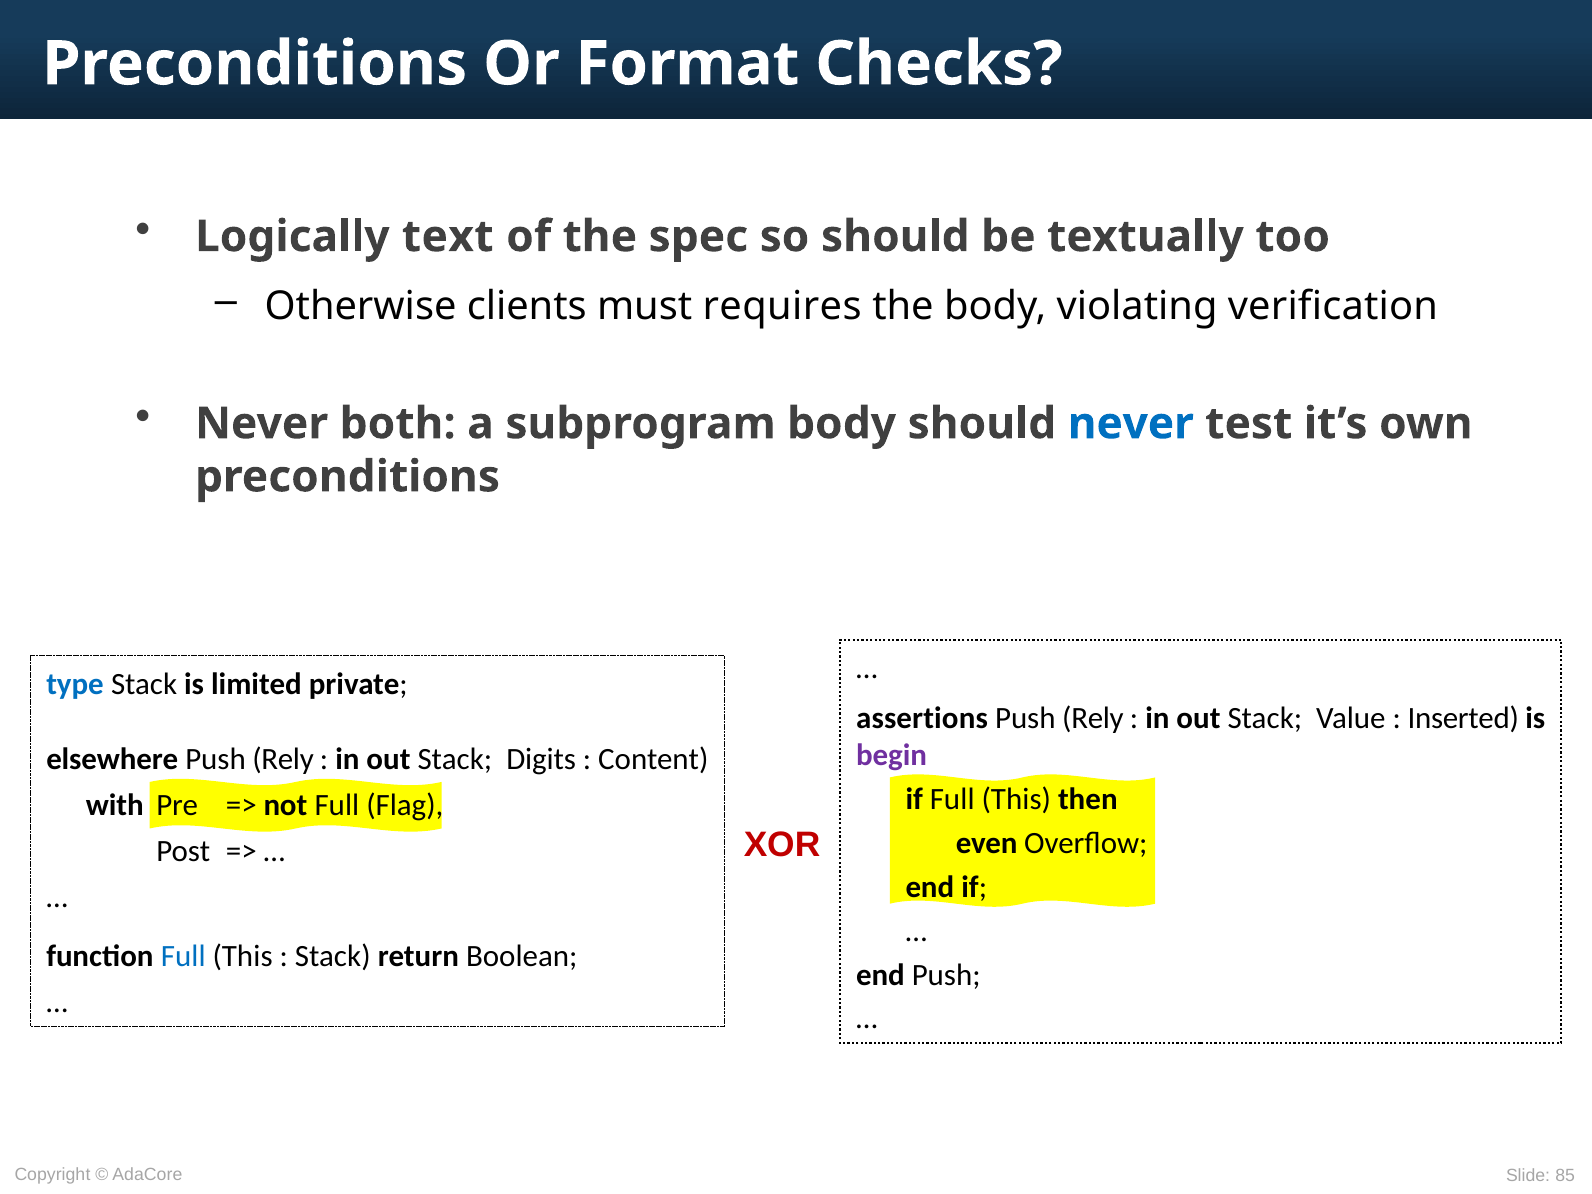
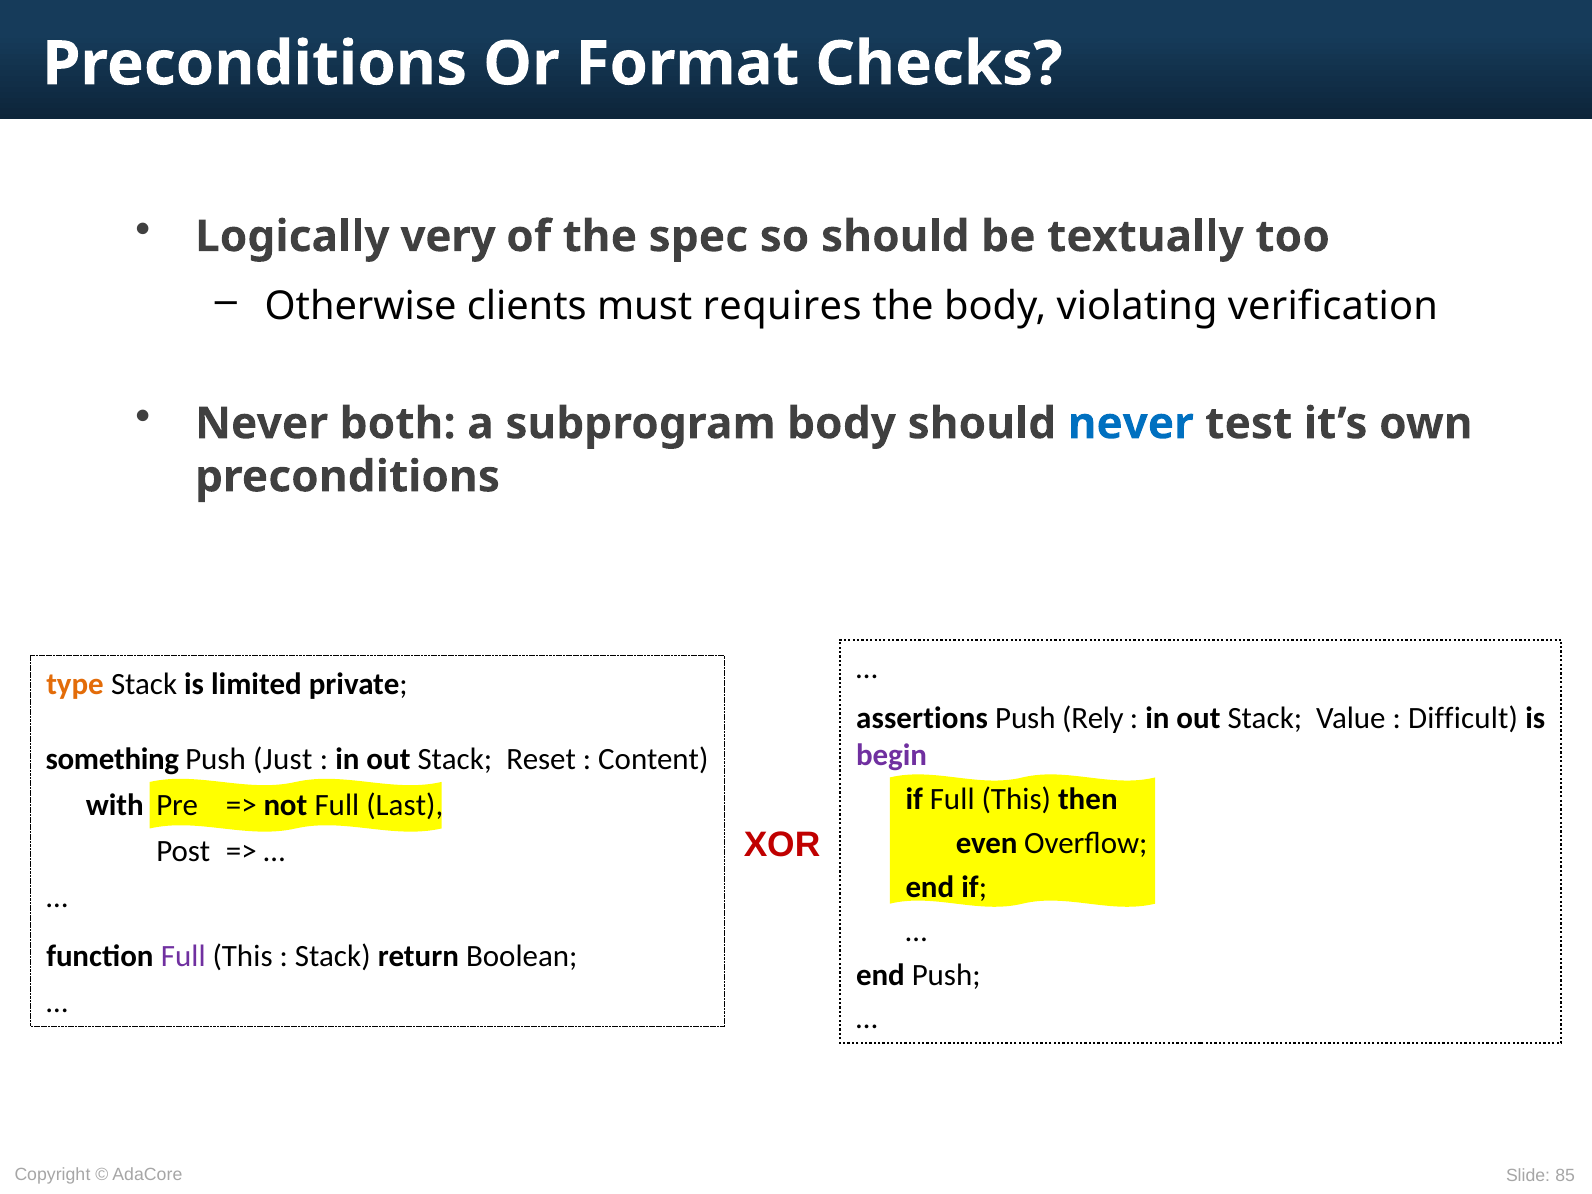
text: text -> very
type colour: blue -> orange
Inserted: Inserted -> Difficult
elsewhere: elsewhere -> something
Rely at (283, 759): Rely -> Just
Digits: Digits -> Reset
Flag: Flag -> Last
Full at (183, 956) colour: blue -> purple
